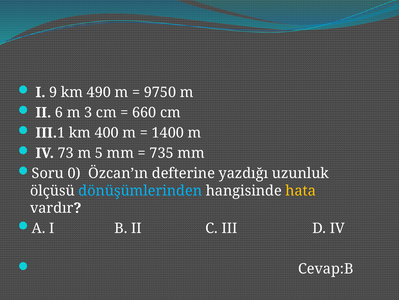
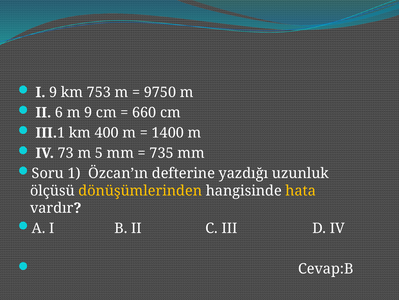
490: 490 -> 753
m 3: 3 -> 9
0: 0 -> 1
dönüşümlerinden colour: light blue -> yellow
